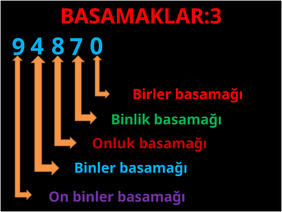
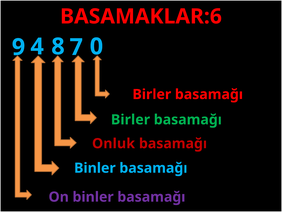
BASAMAKLAR:3: BASAMAKLAR:3 -> BASAMAKLAR:6
Binlik at (131, 119): Binlik -> Birler
